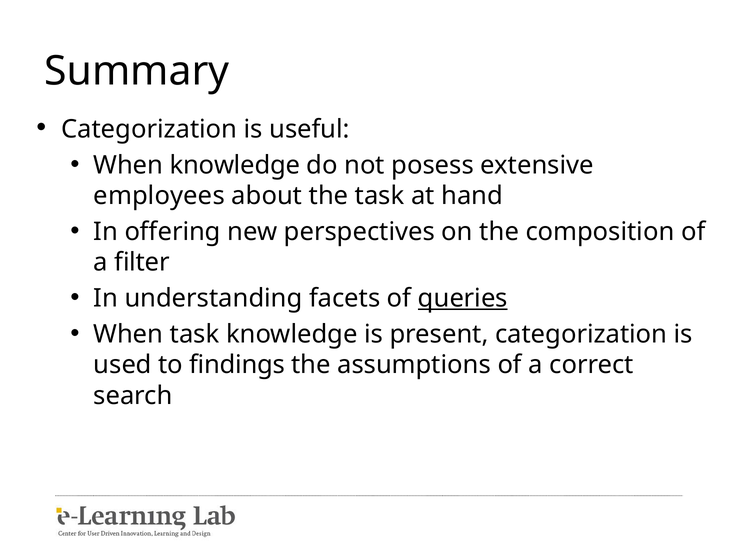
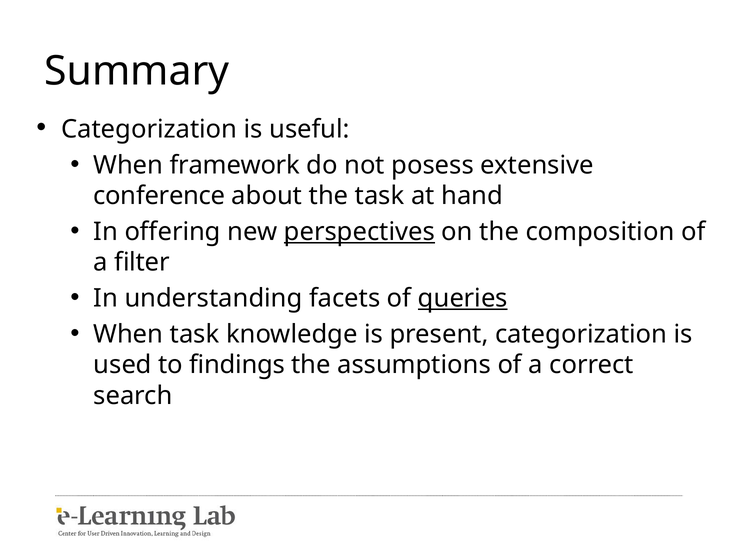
When knowledge: knowledge -> framework
employees: employees -> conference
perspectives underline: none -> present
